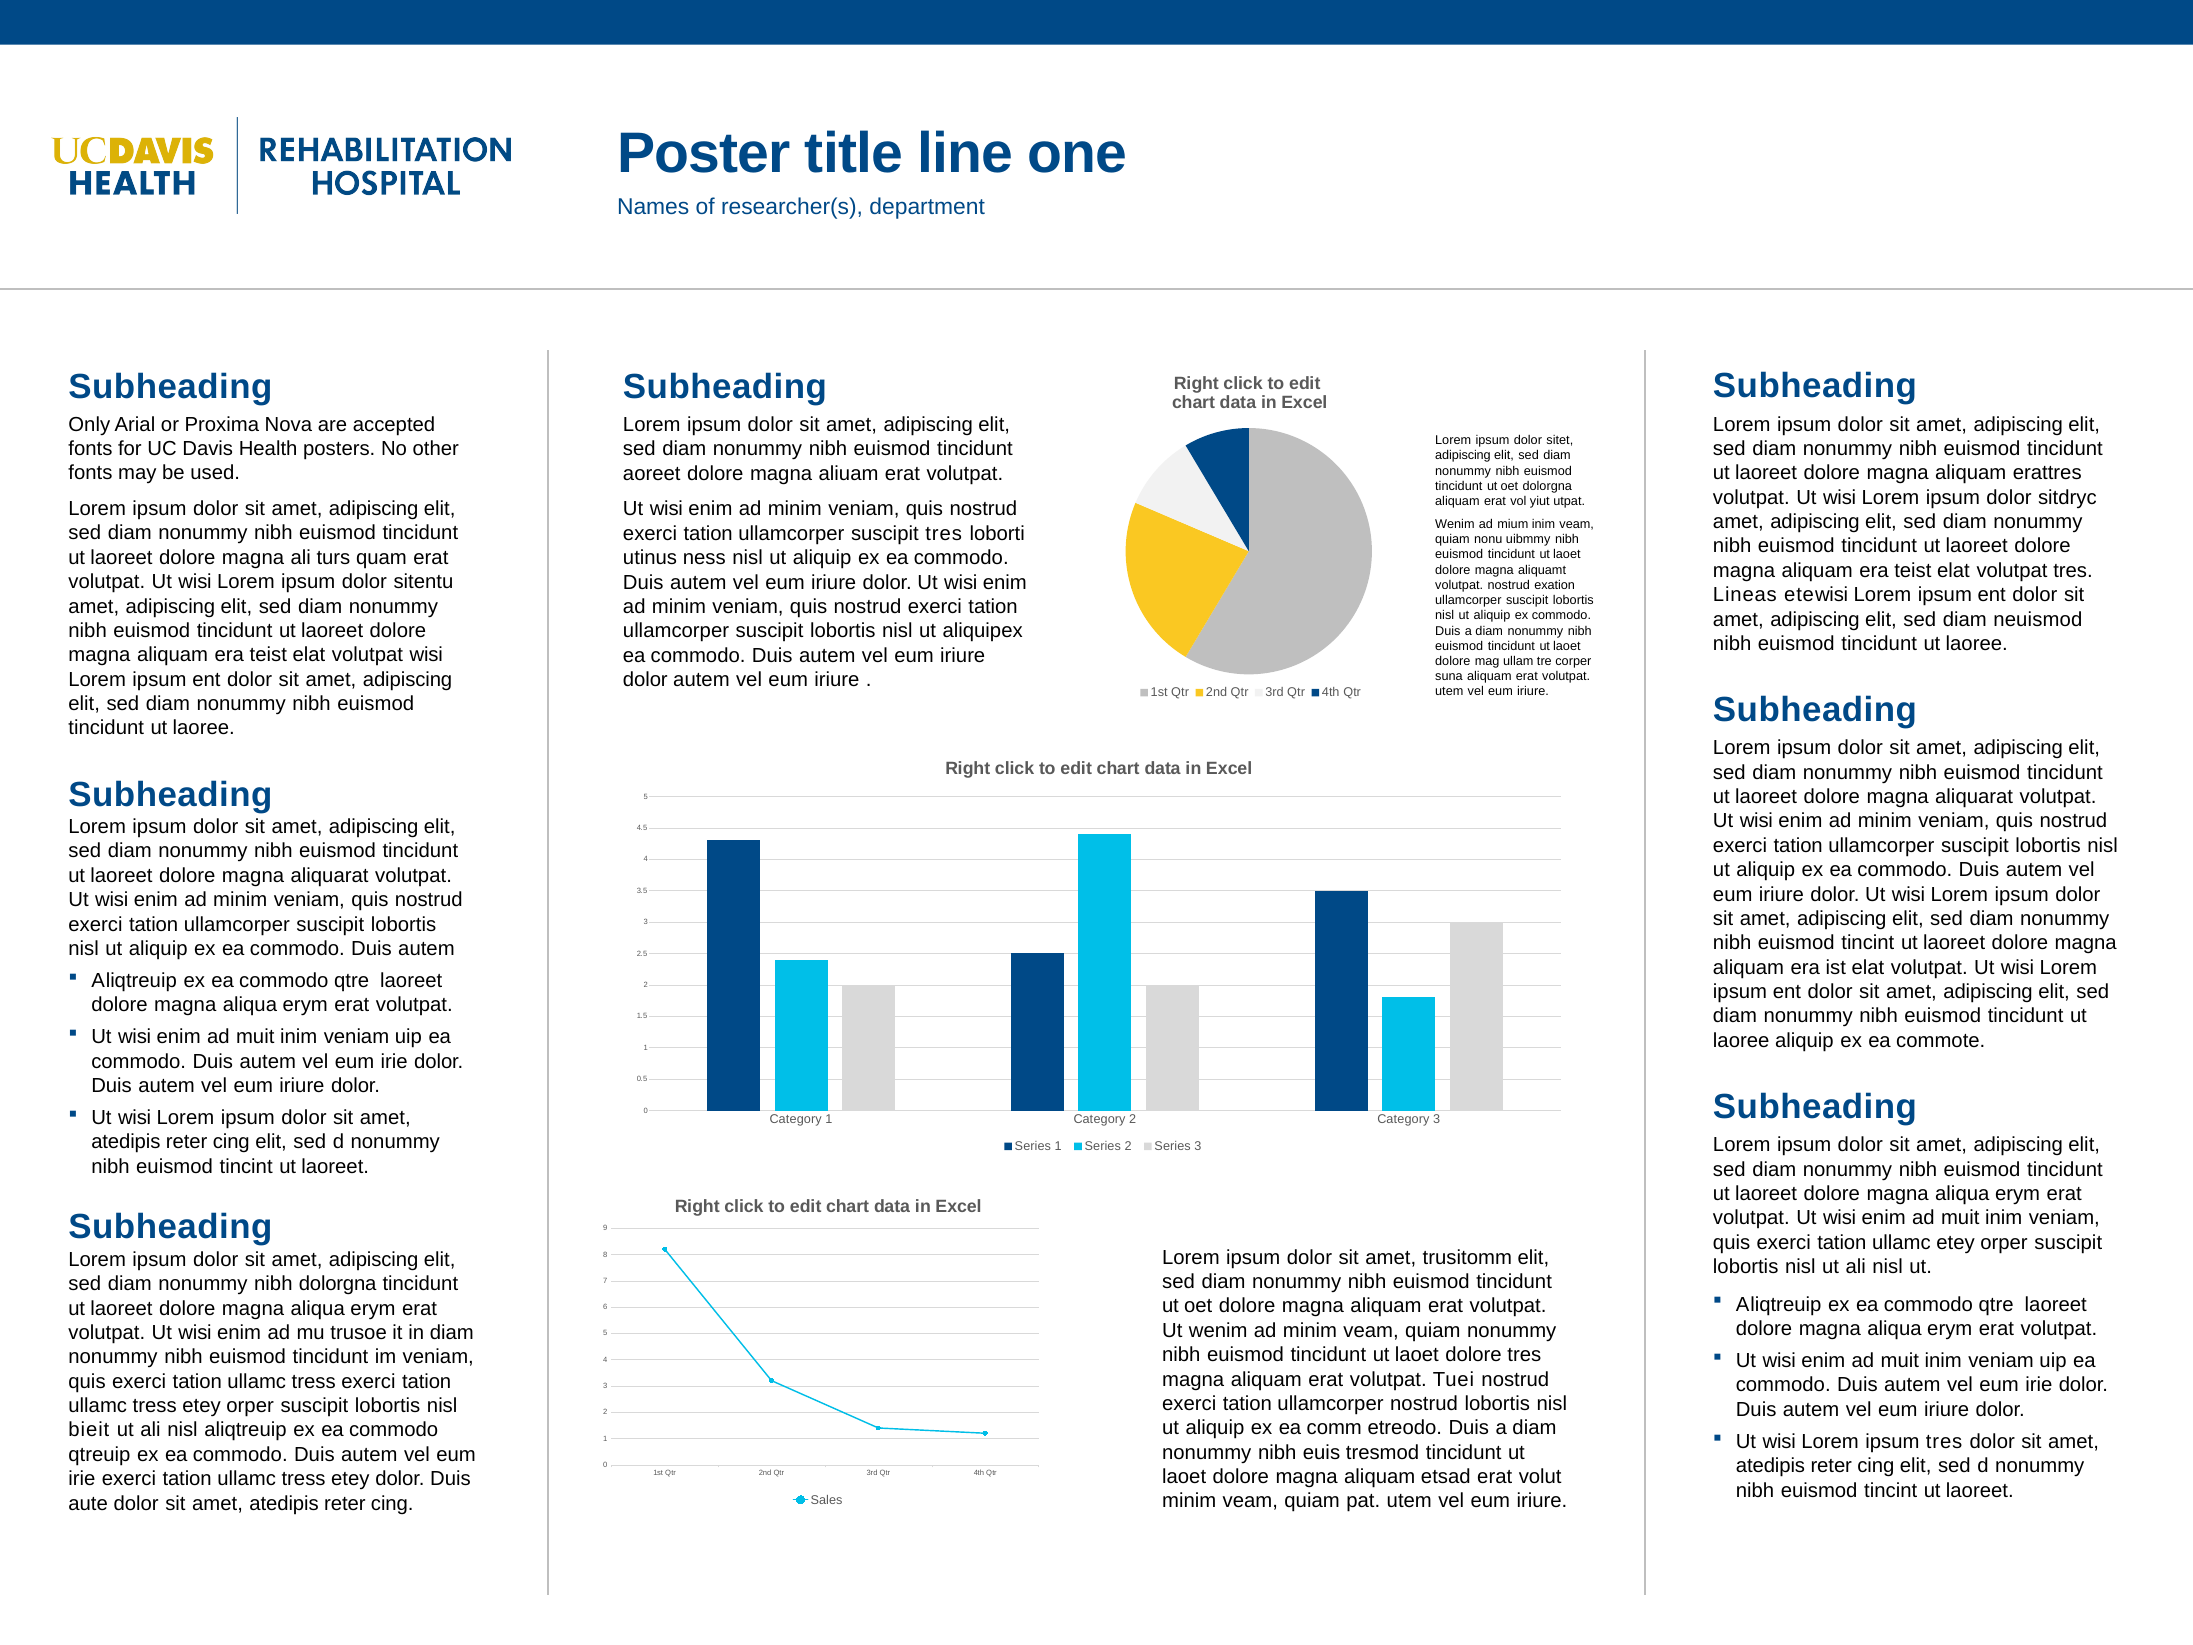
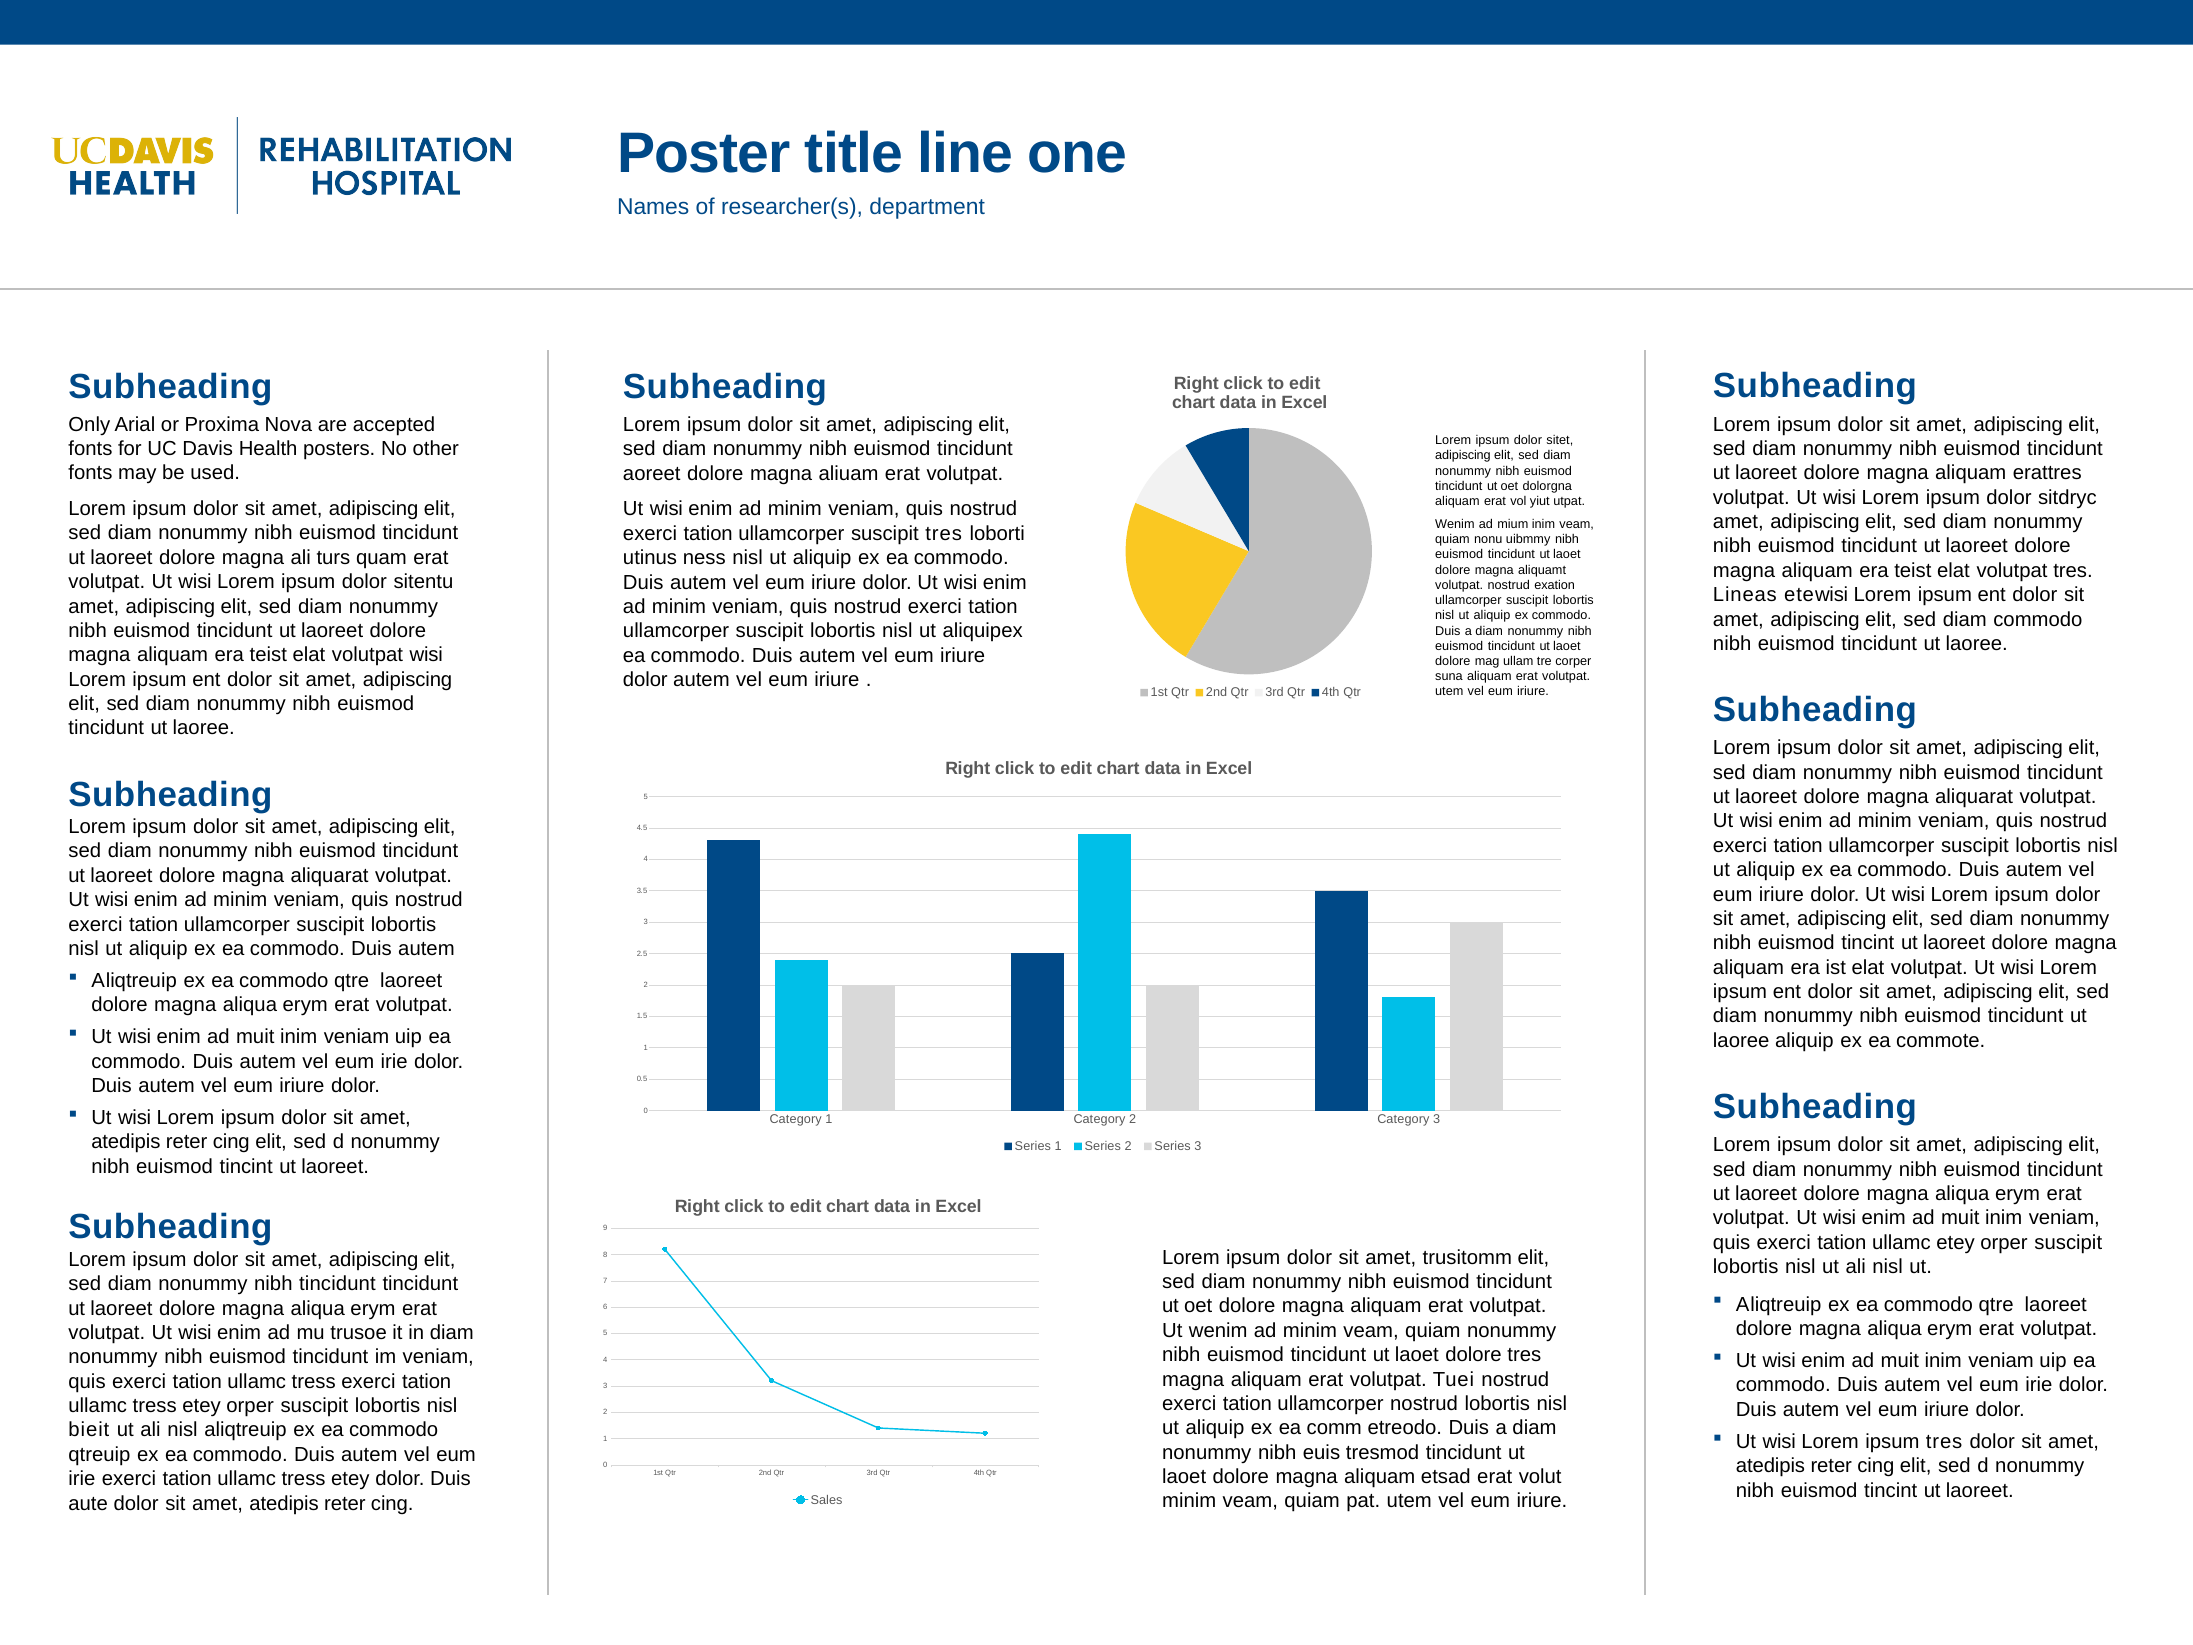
diam neuismod: neuismod -> commodo
nibh dolorgna: dolorgna -> tincidunt
